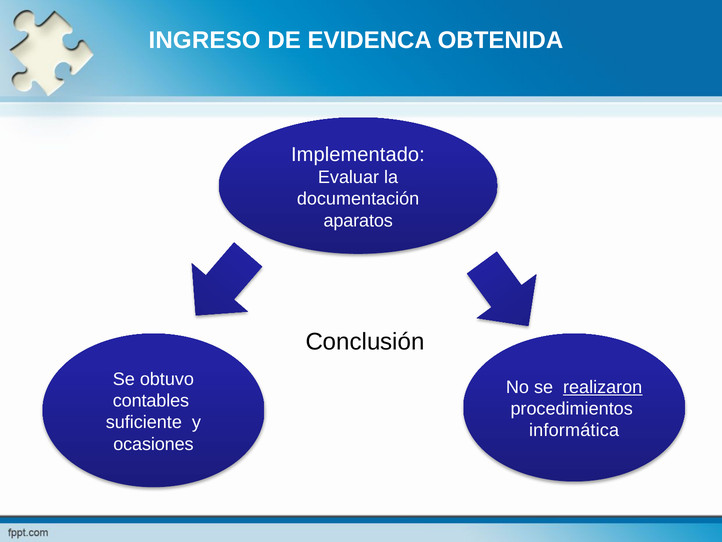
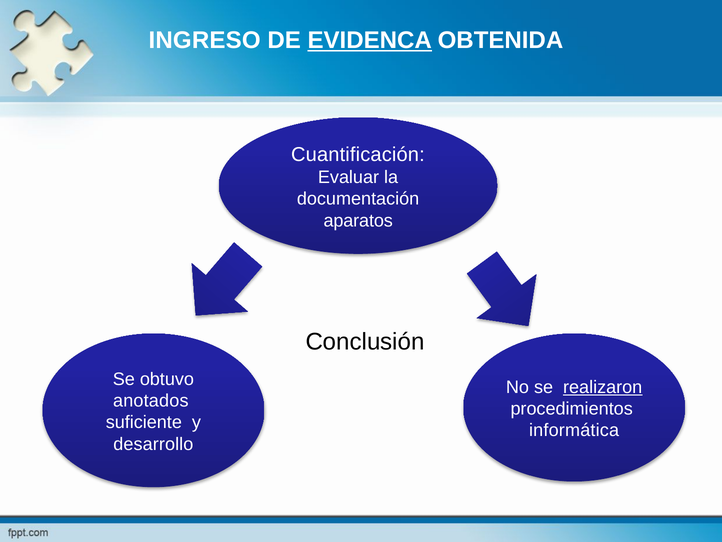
EVIDENCA underline: none -> present
Implementado: Implementado -> Cuantificación
contables: contables -> anotados
ocasiones: ocasiones -> desarrollo
